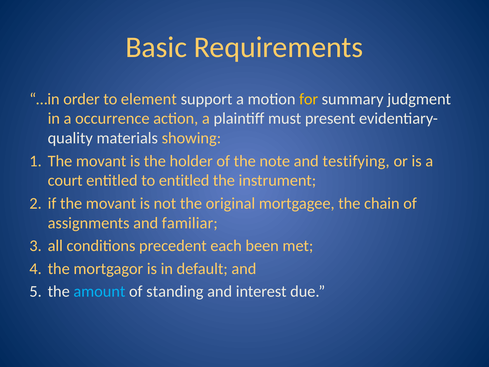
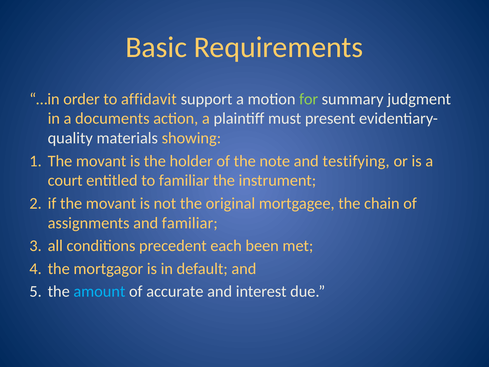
element: element -> affidavit
for colour: yellow -> light green
occurrence: occurrence -> documents
to entitled: entitled -> familiar
standing: standing -> accurate
